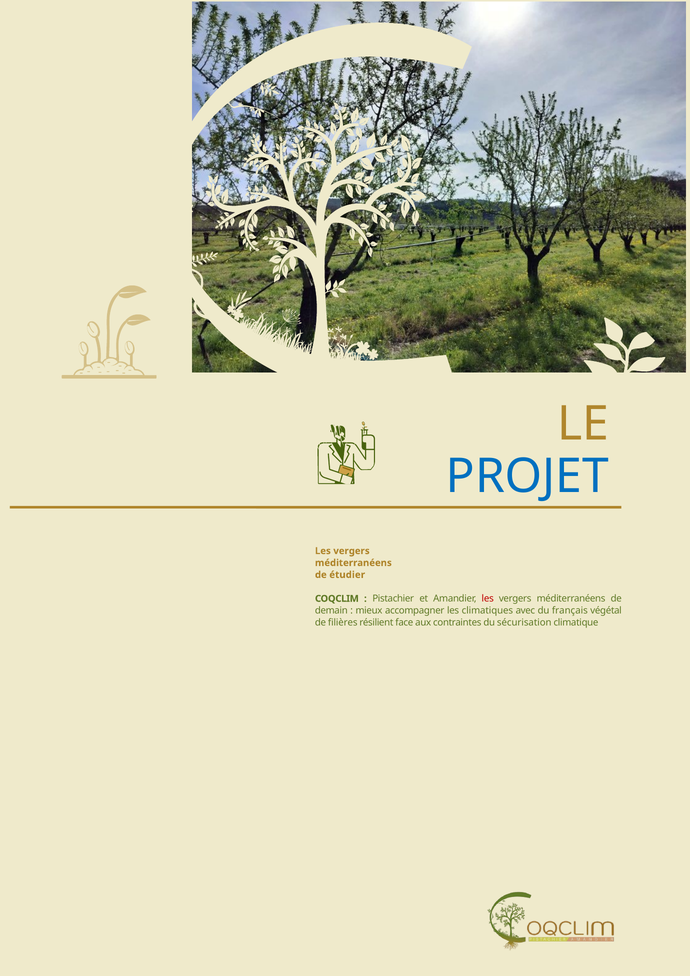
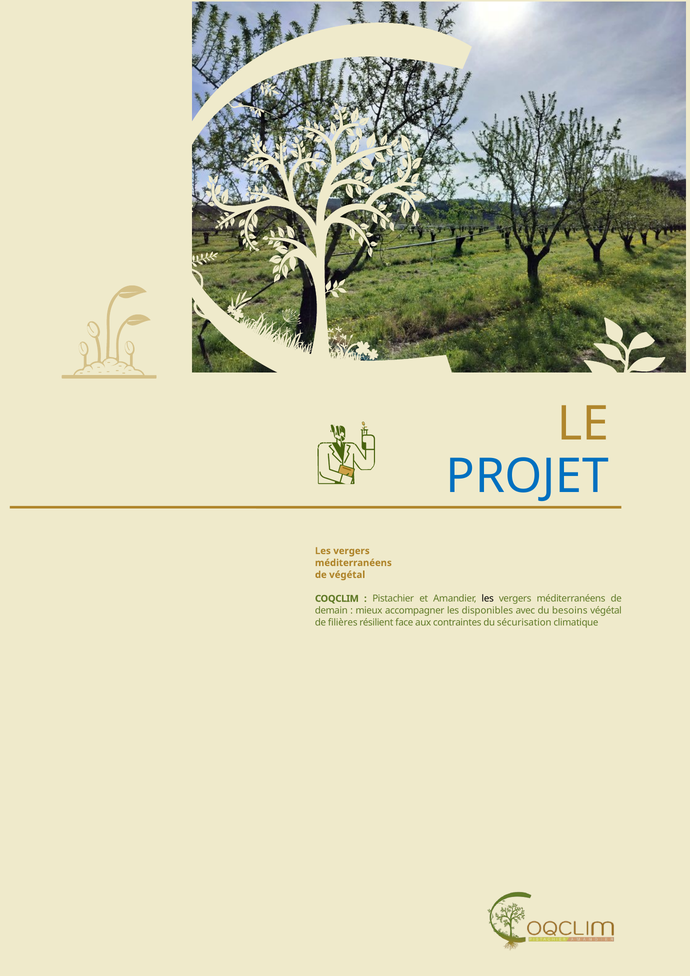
de étudier: étudier -> végétal
les at (488, 599) colour: red -> black
climatiques: climatiques -> disponibles
français: français -> besoins
